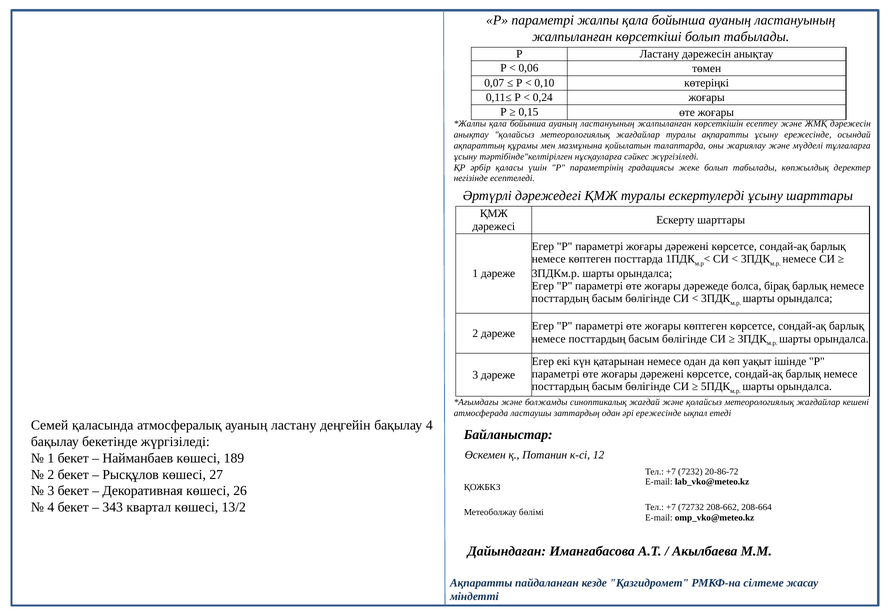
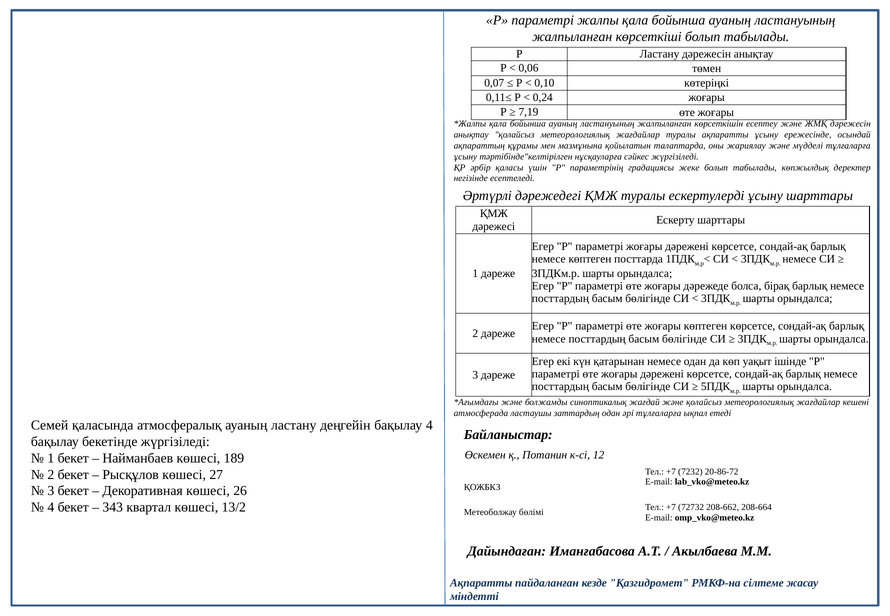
0,15: 0,15 -> 7,19
әрі ережесінде: ережесінде -> тұлғаларға
